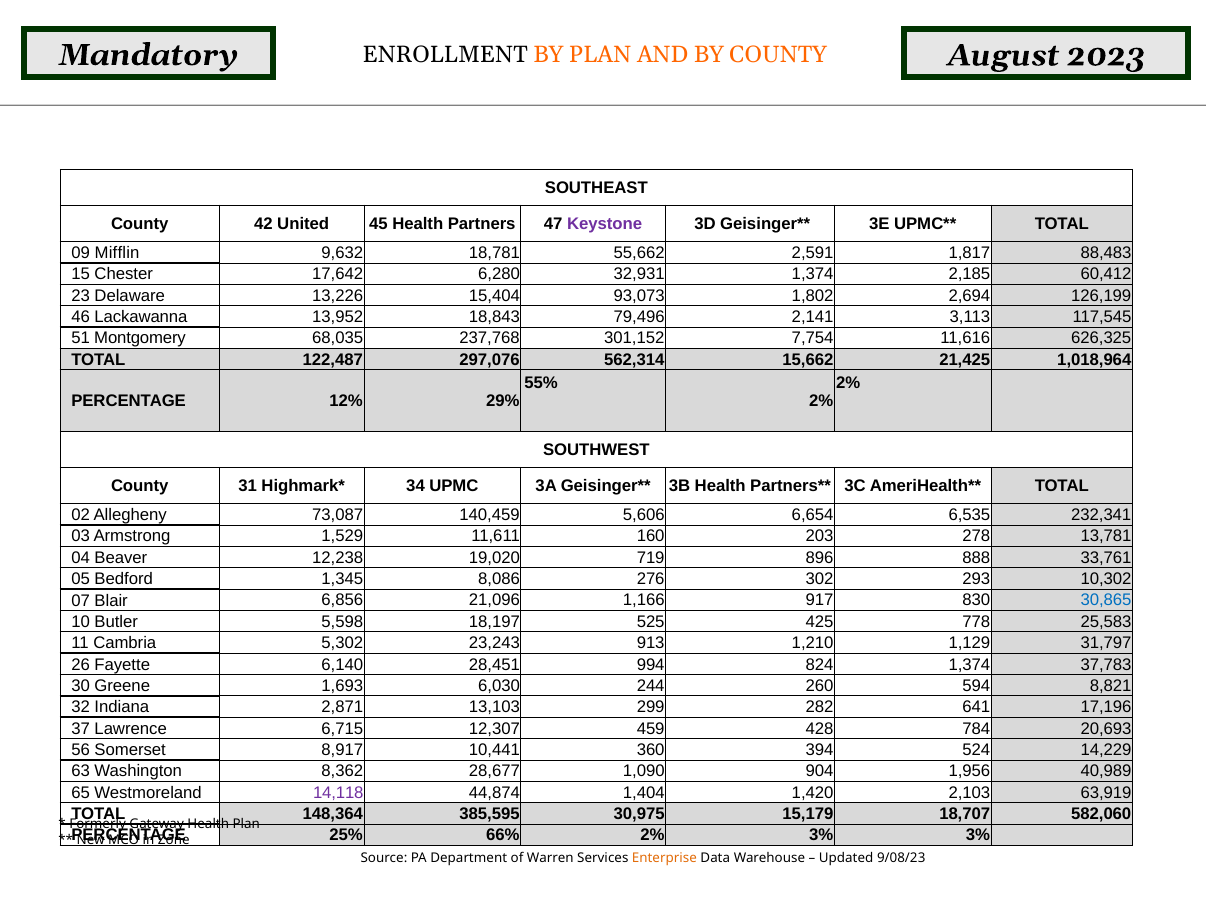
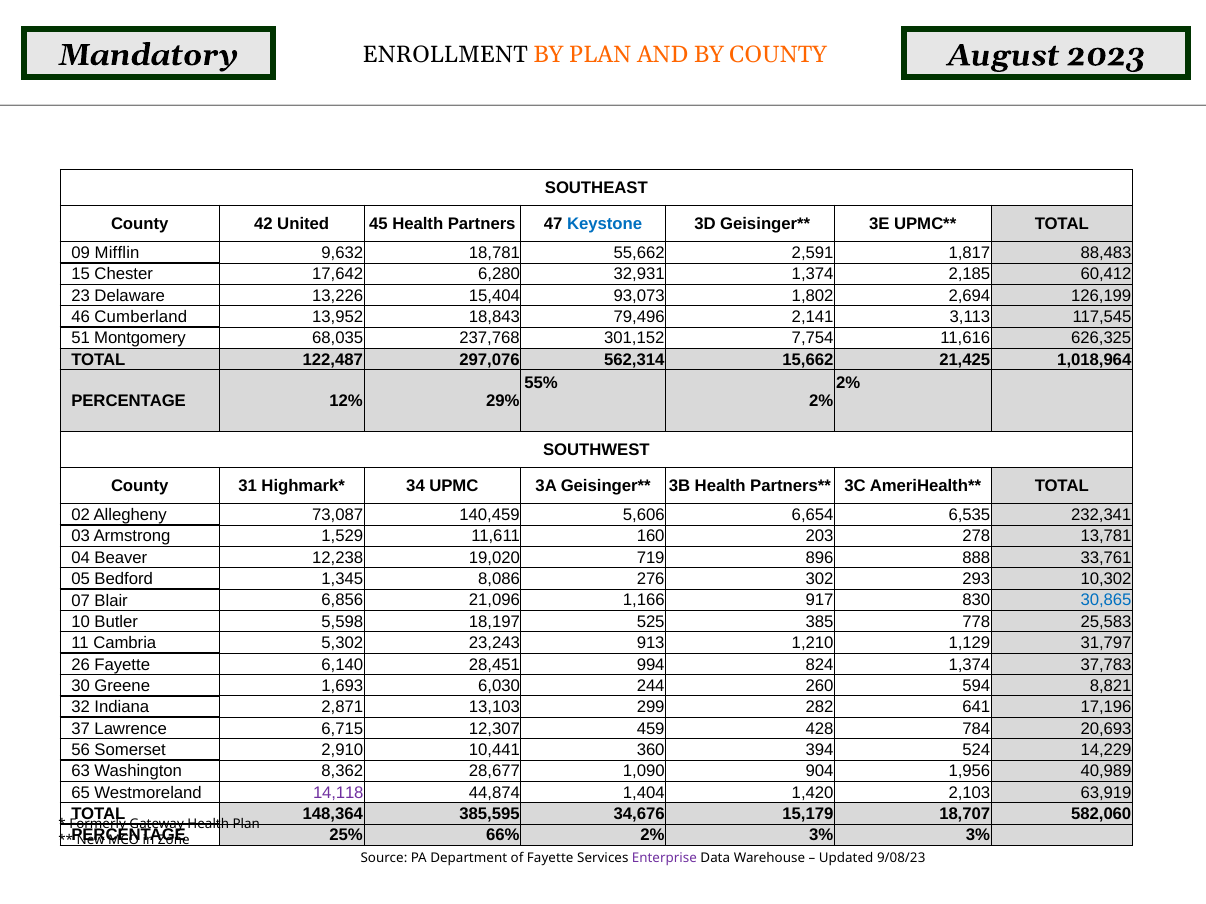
Keystone colour: purple -> blue
Lackawanna: Lackawanna -> Cumberland
425: 425 -> 385
8,917: 8,917 -> 2,910
30,975: 30,975 -> 34,676
of Warren: Warren -> Fayette
Enterprise colour: orange -> purple
